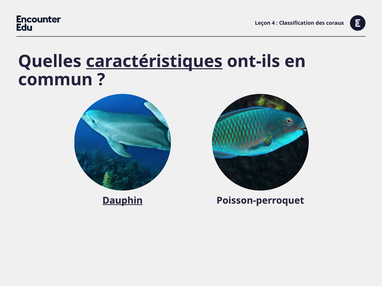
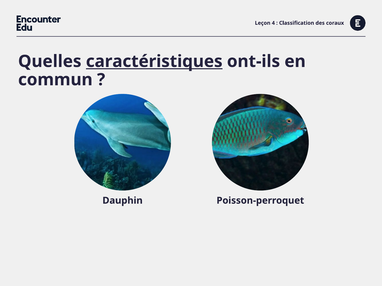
Dauphin underline: present -> none
